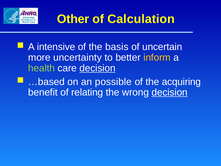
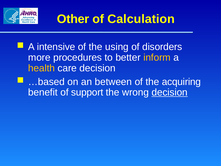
basis: basis -> using
uncertain: uncertain -> disorders
uncertainty: uncertainty -> procedures
health colour: light green -> yellow
decision at (98, 68) underline: present -> none
possible: possible -> between
relating: relating -> support
